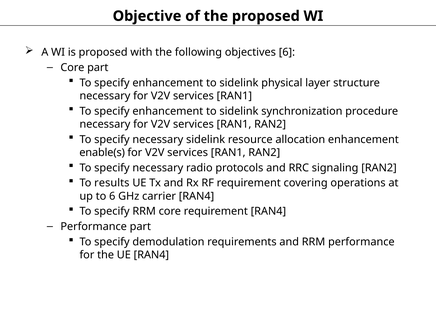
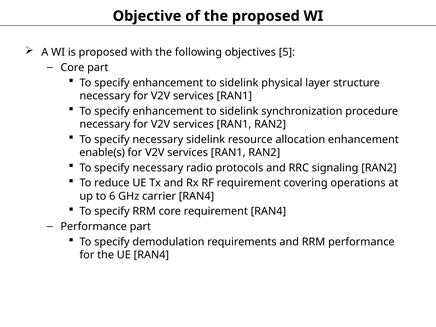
objectives 6: 6 -> 5
results: results -> reduce
